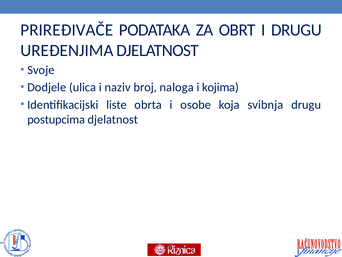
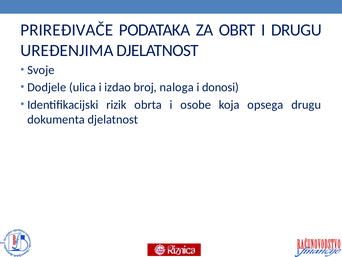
naziv: naziv -> izdao
kojima: kojima -> donosi
liste: liste -> rizik
svibnja: svibnja -> opsega
postupcima: postupcima -> dokumenta
